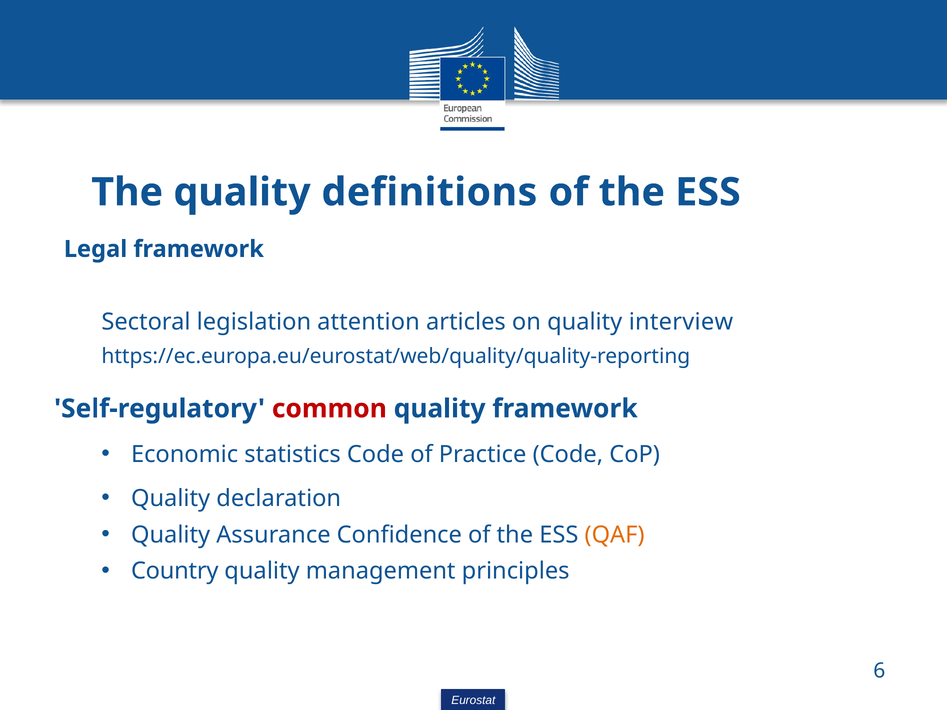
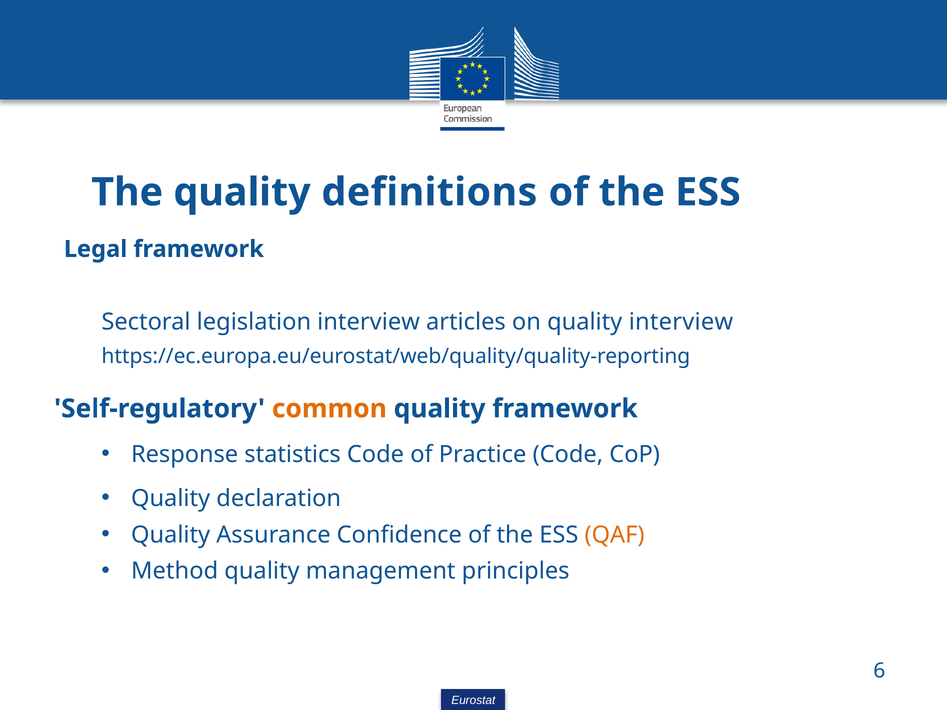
legislation attention: attention -> interview
common colour: red -> orange
Economic: Economic -> Response
Country: Country -> Method
